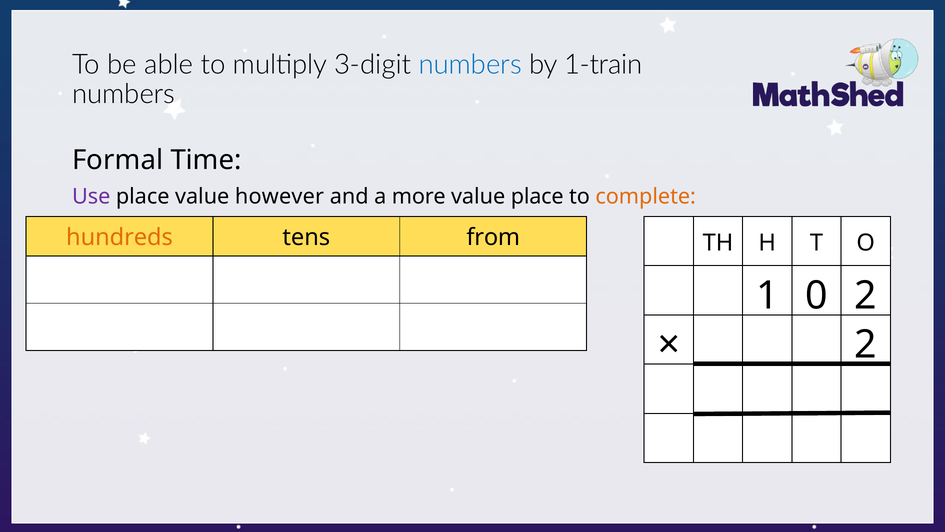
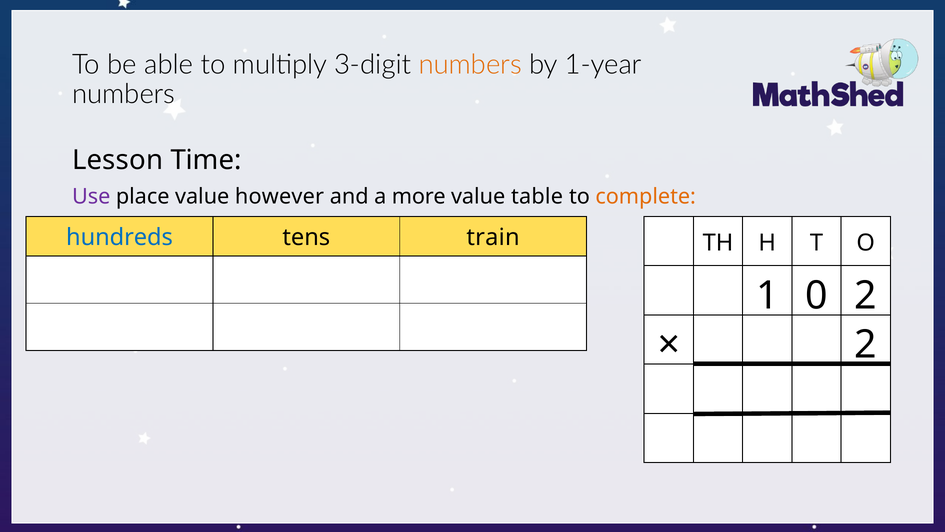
numbers at (470, 65) colour: blue -> orange
1-train: 1-train -> 1-year
Formal: Formal -> Lesson
value place: place -> table
hundreds colour: orange -> blue
from: from -> train
